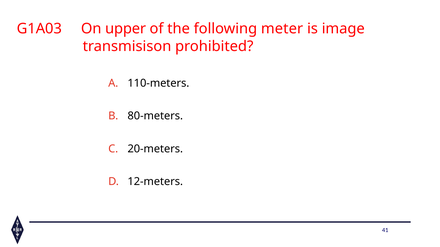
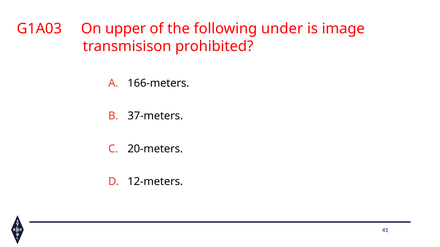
meter: meter -> under
110-meters: 110-meters -> 166-meters
80-meters: 80-meters -> 37-meters
